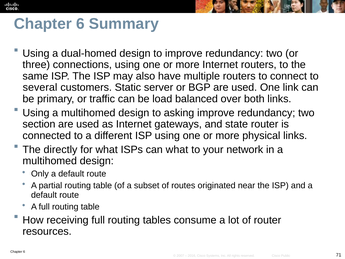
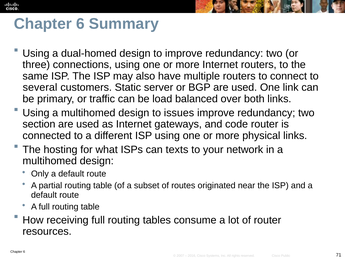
asking: asking -> issues
state: state -> code
directly: directly -> hosting
can what: what -> texts
